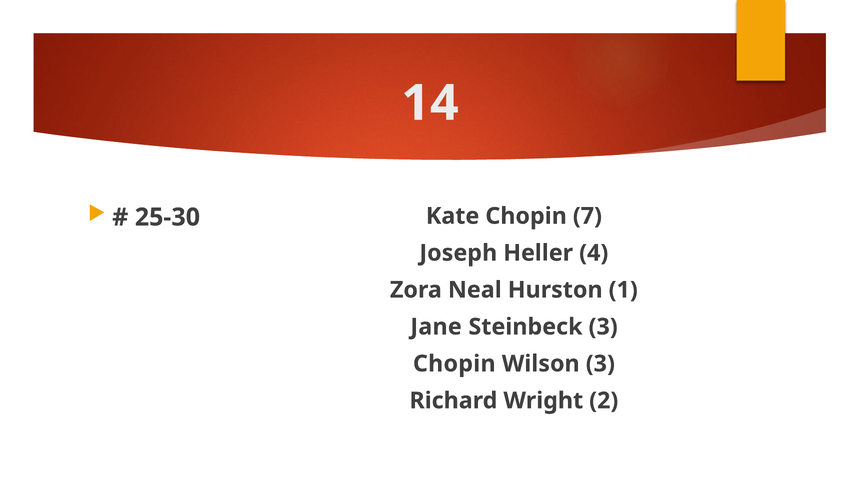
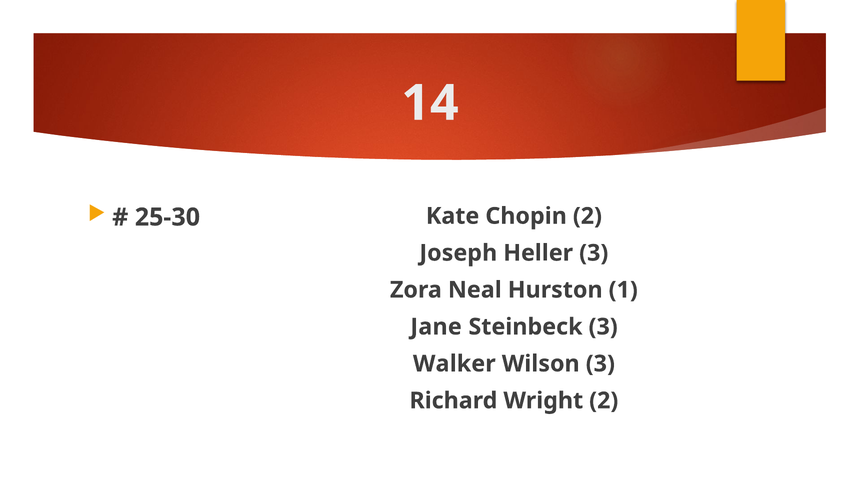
Chopin 7: 7 -> 2
Heller 4: 4 -> 3
Chopin at (454, 364): Chopin -> Walker
